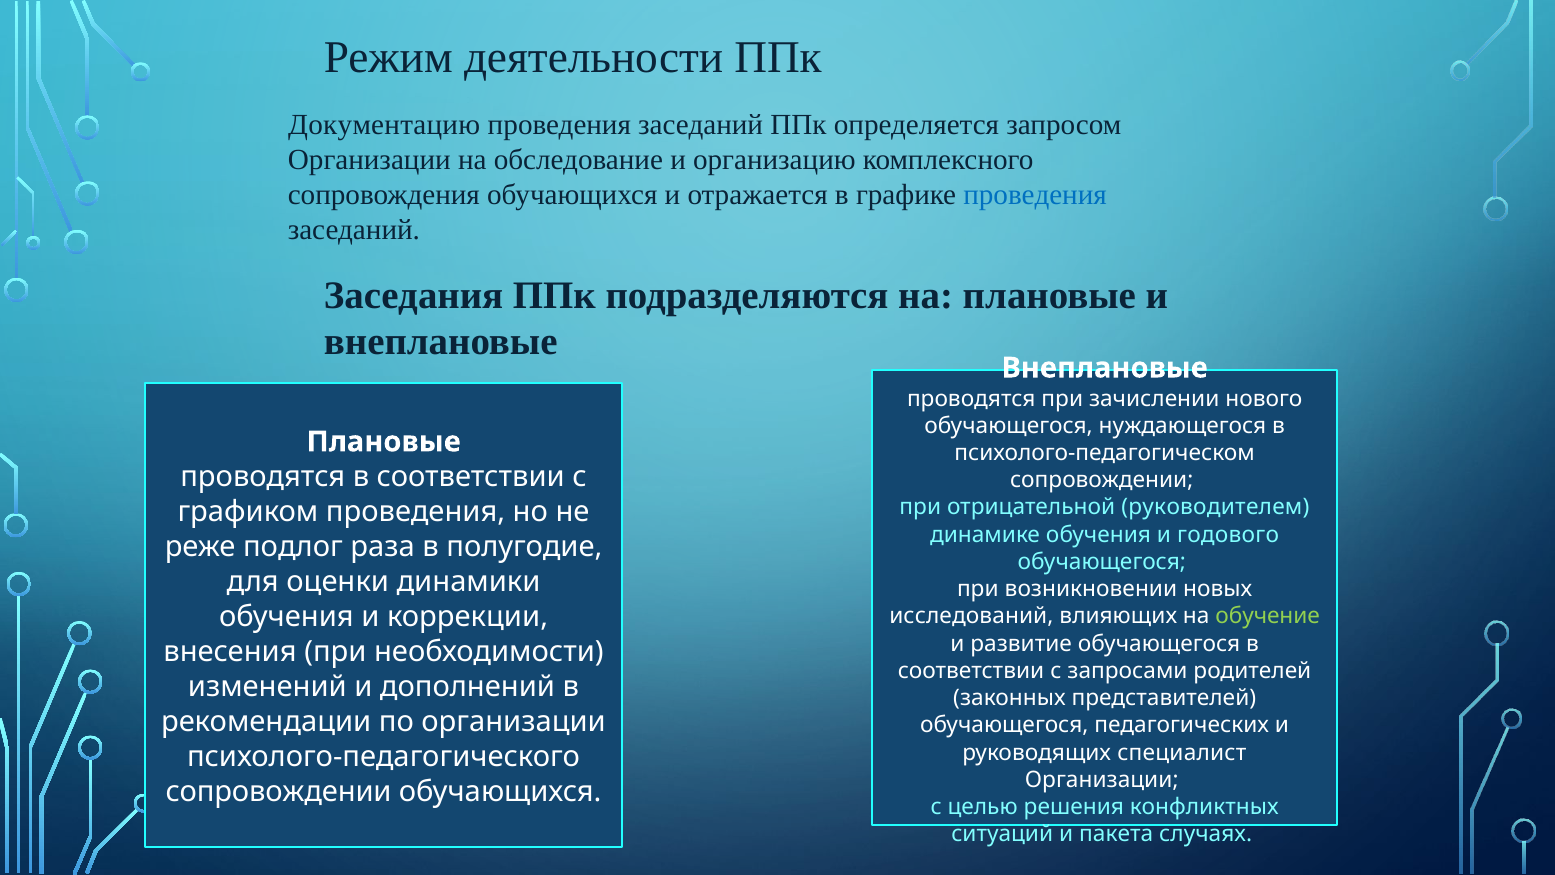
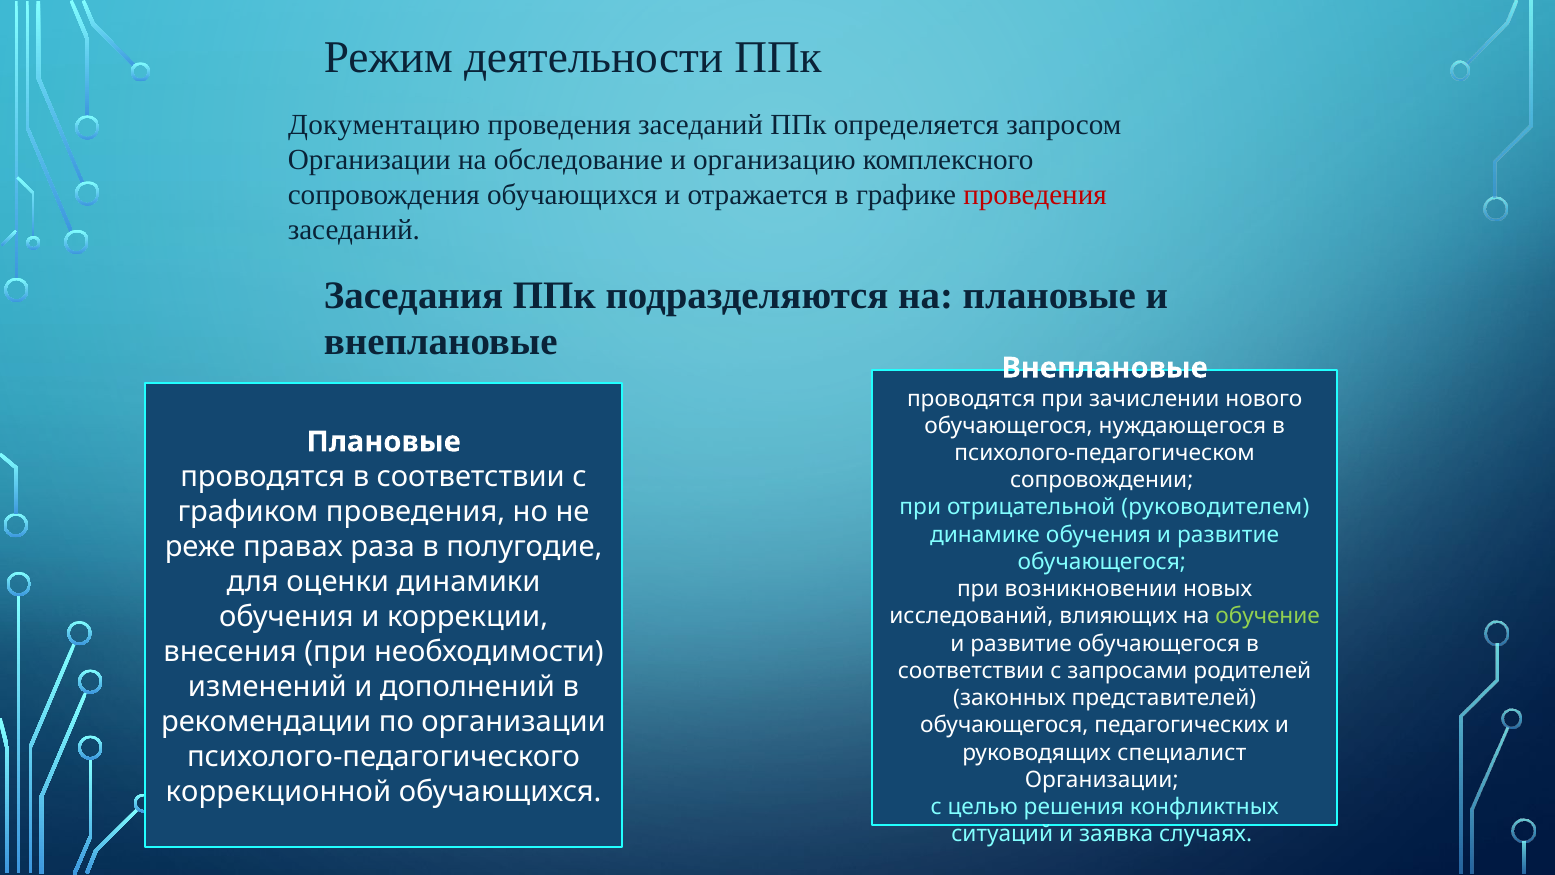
проведения at (1035, 195) colour: blue -> red
обучения и годового: годового -> развитие
подлог: подлог -> правах
сопровождении at (279, 792): сопровождении -> коррекционной
пакета: пакета -> заявка
